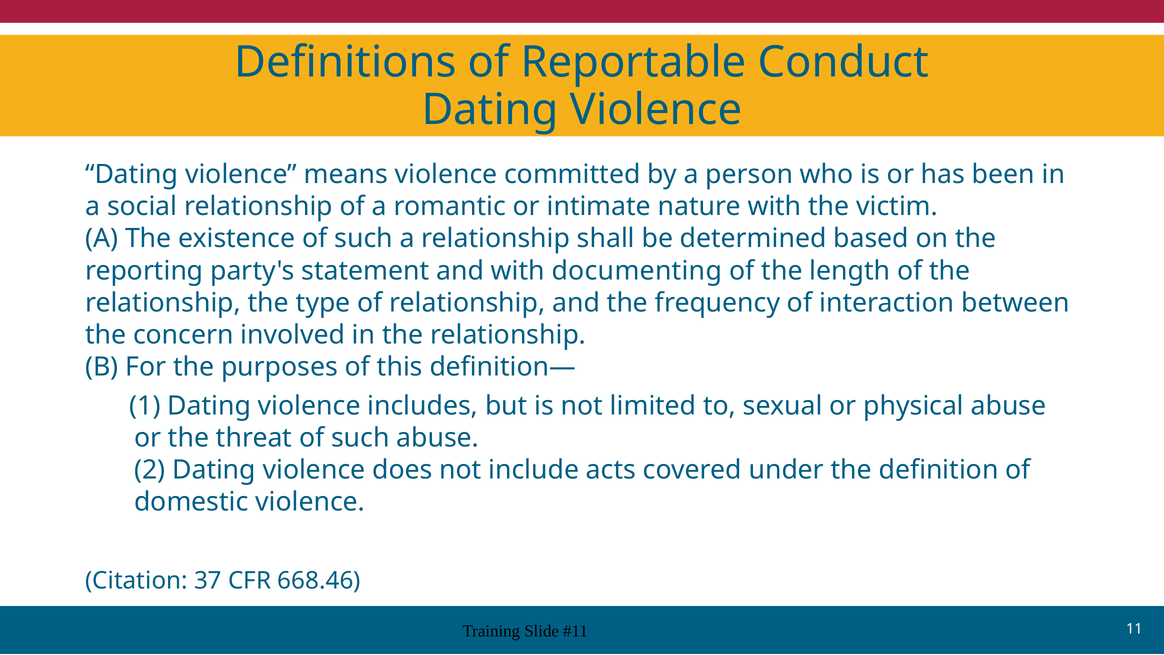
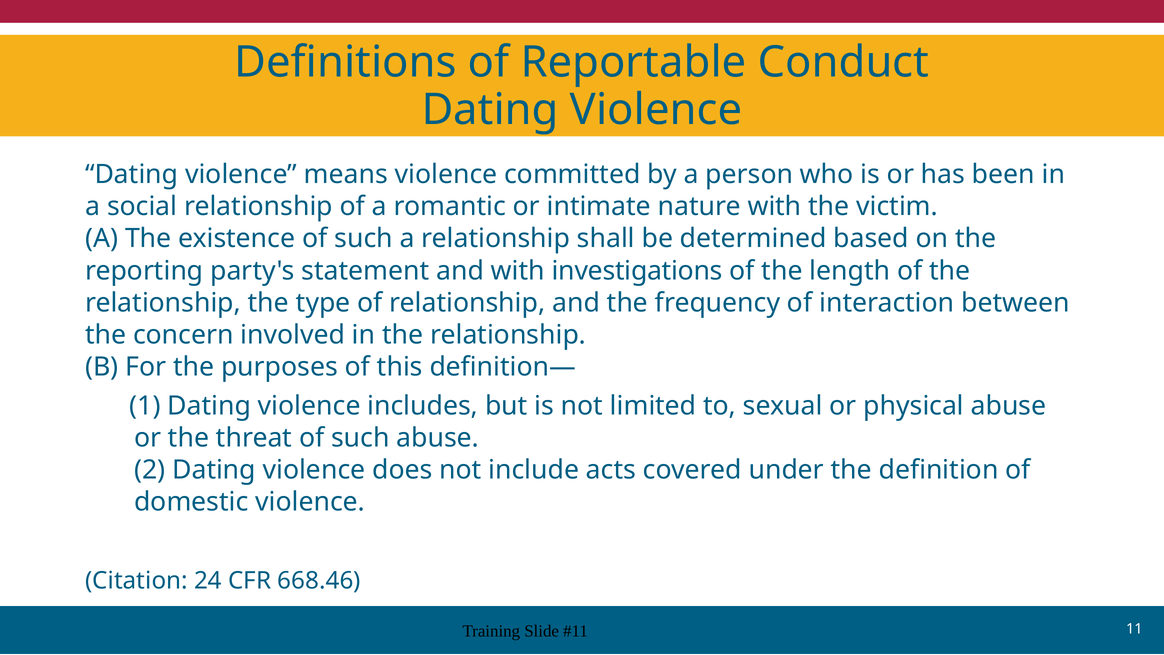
documenting: documenting -> investigations
37: 37 -> 24
